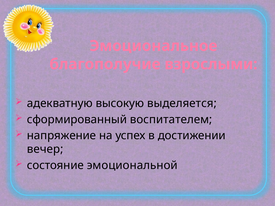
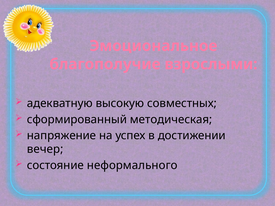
выделяется: выделяется -> совместных
воспитателем: воспитателем -> методическая
эмоциональной: эмоциональной -> неформального
